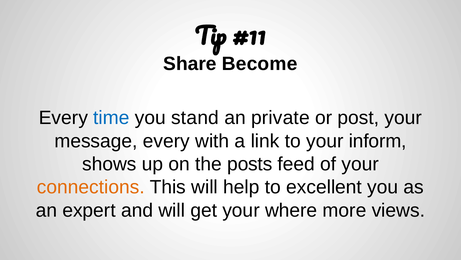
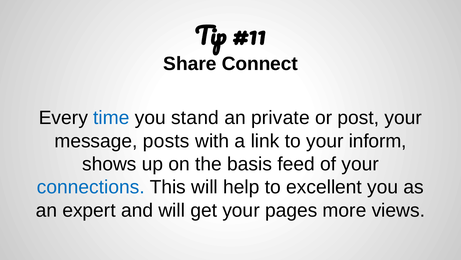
Become: Become -> Connect
message every: every -> posts
posts: posts -> basis
connections colour: orange -> blue
where: where -> pages
